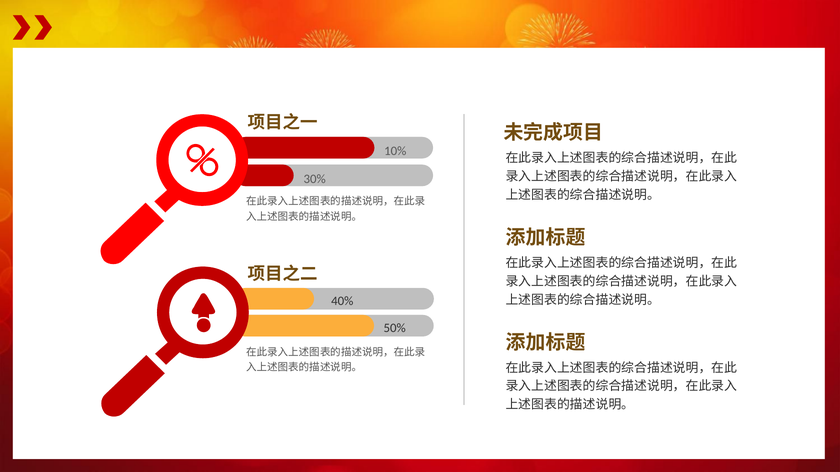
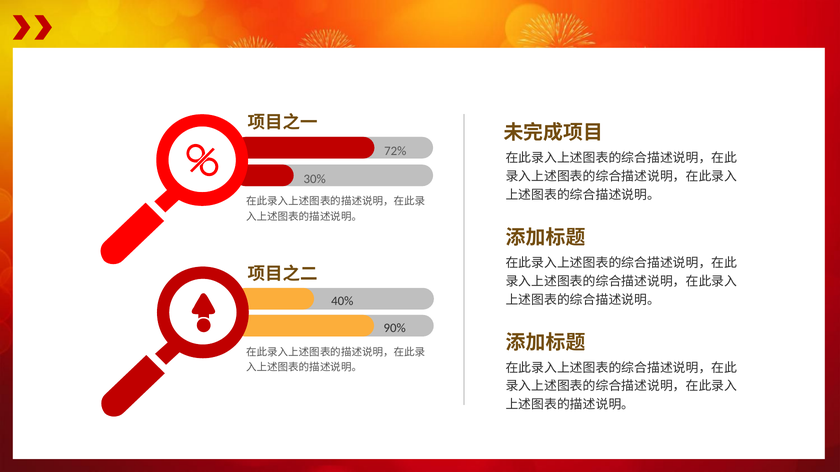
10%: 10% -> 72%
50%: 50% -> 90%
